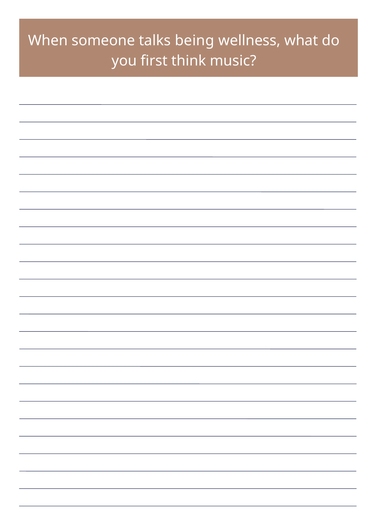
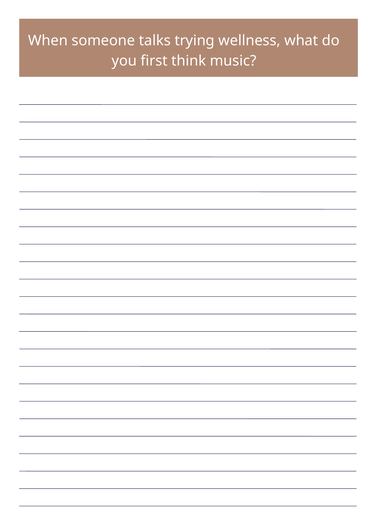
being: being -> trying
